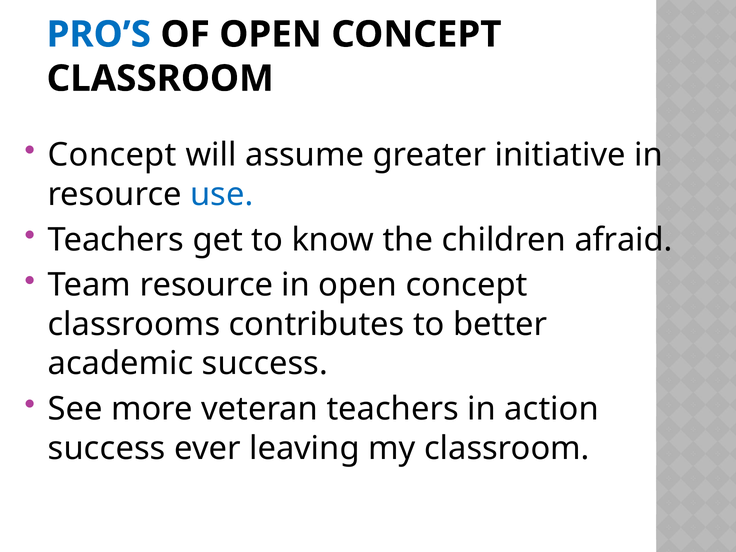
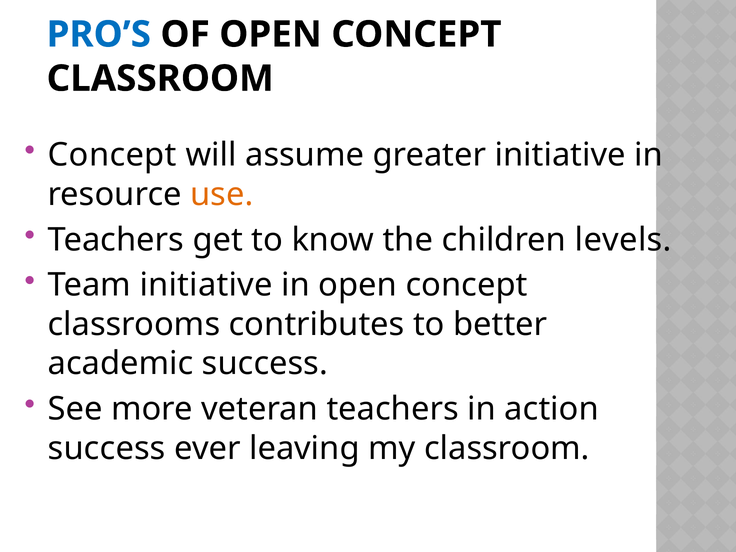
use colour: blue -> orange
afraid: afraid -> levels
Team resource: resource -> initiative
